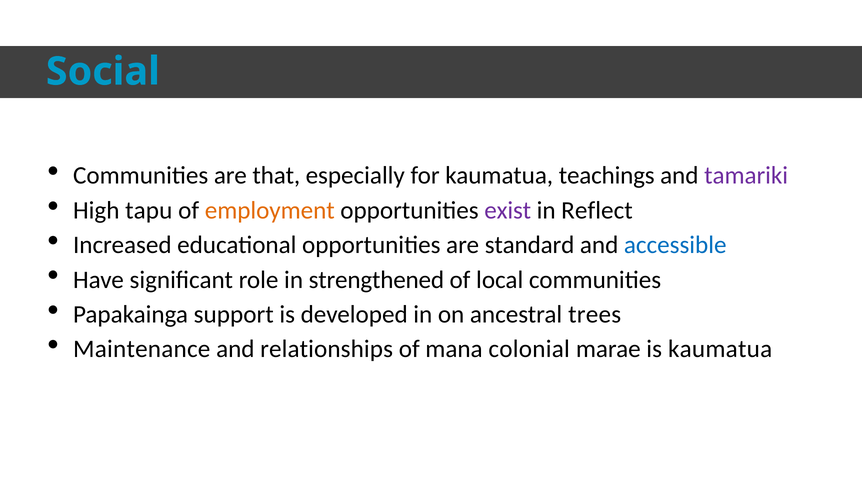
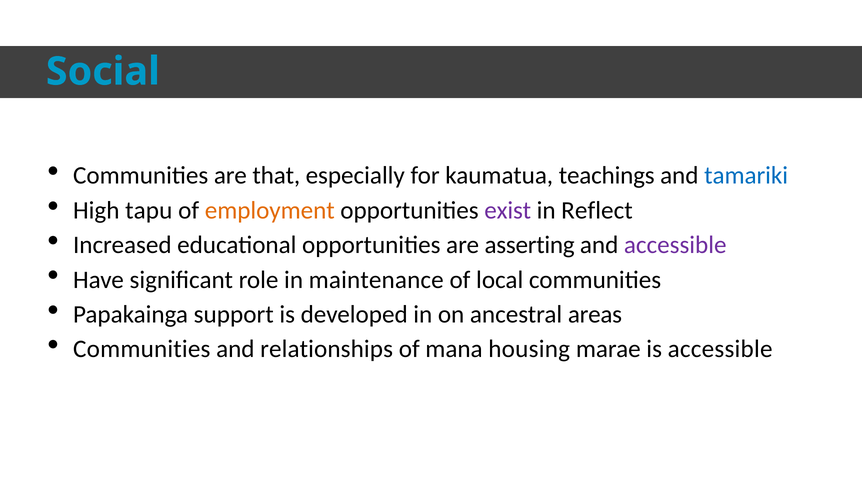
tamariki colour: purple -> blue
standard: standard -> asserting
accessible at (675, 245) colour: blue -> purple
strengthened: strengthened -> maintenance
trees: trees -> areas
Maintenance at (142, 349): Maintenance -> Communities
colonial: colonial -> housing
is kaumatua: kaumatua -> accessible
